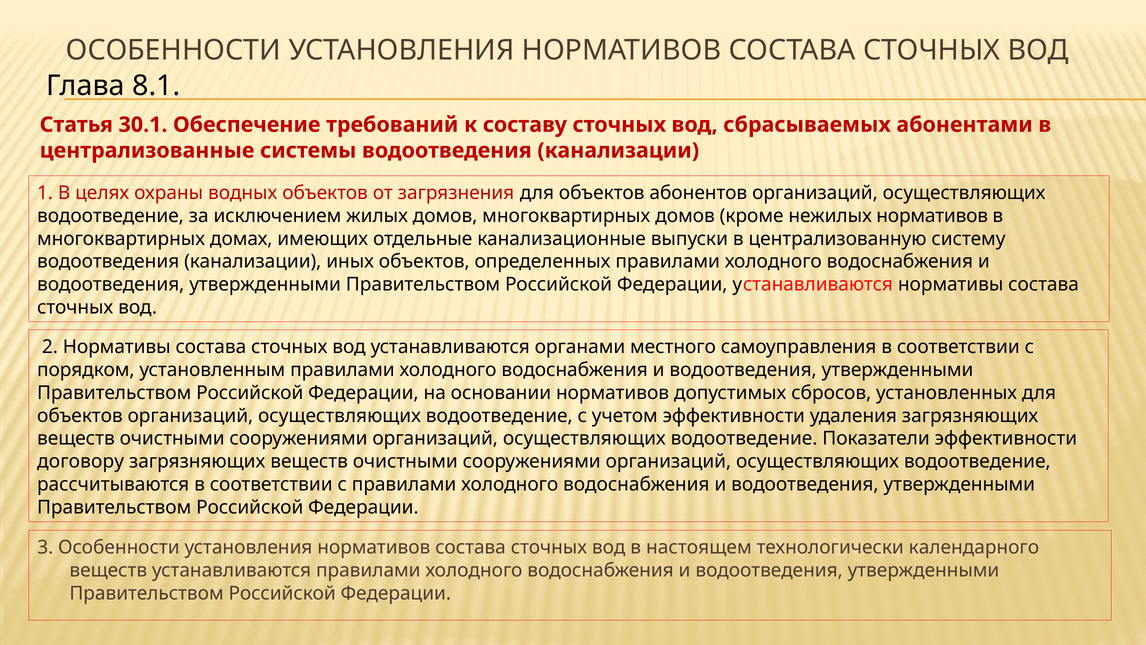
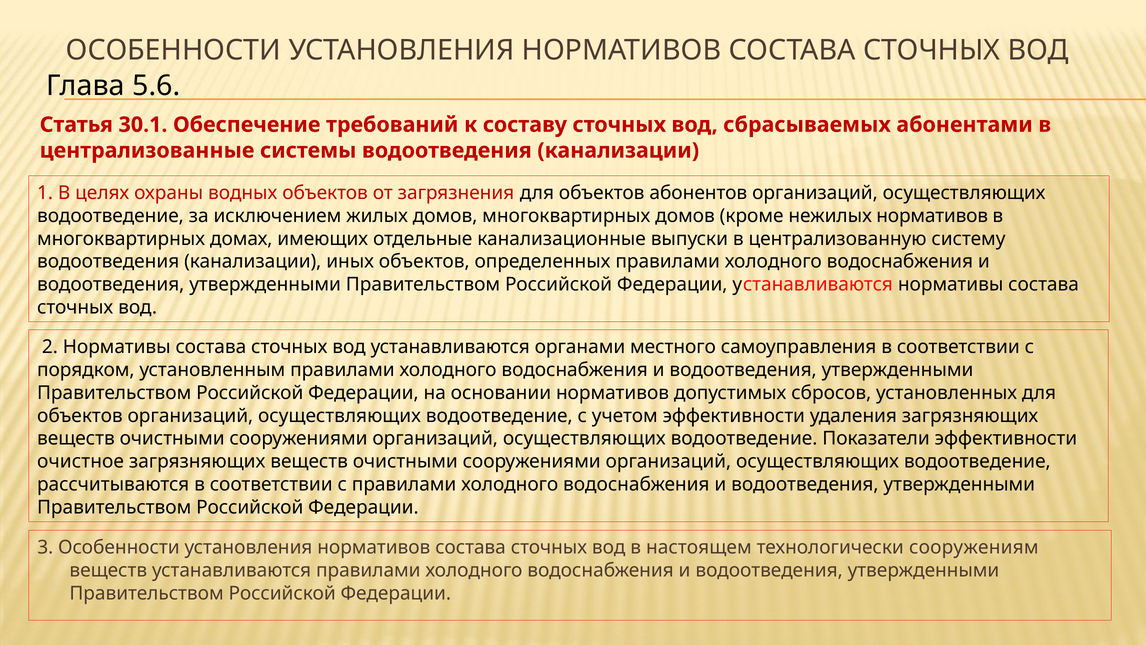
8.1: 8.1 -> 5.6
договору: договору -> очистное
календарного: календарного -> сооружениям
